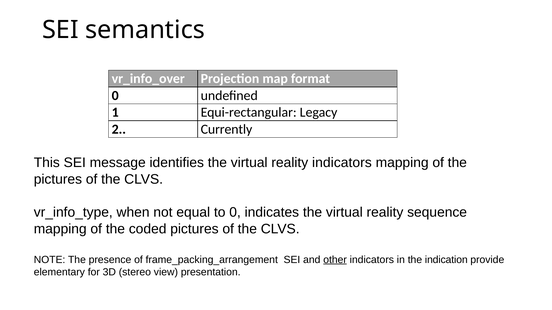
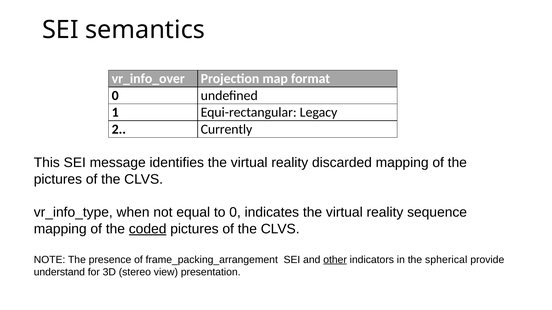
reality indicators: indicators -> discarded
coded underline: none -> present
indication: indication -> spherical
elementary: elementary -> understand
